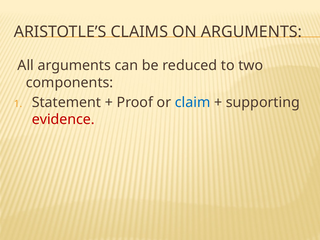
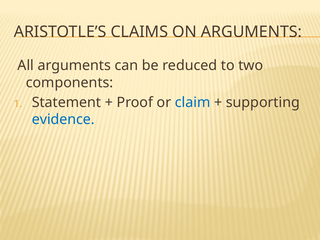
evidence colour: red -> blue
